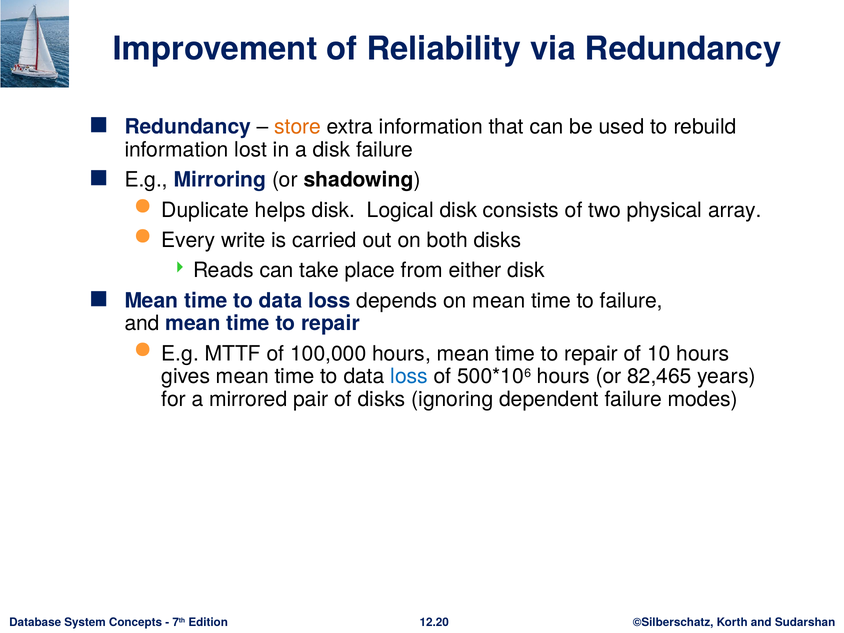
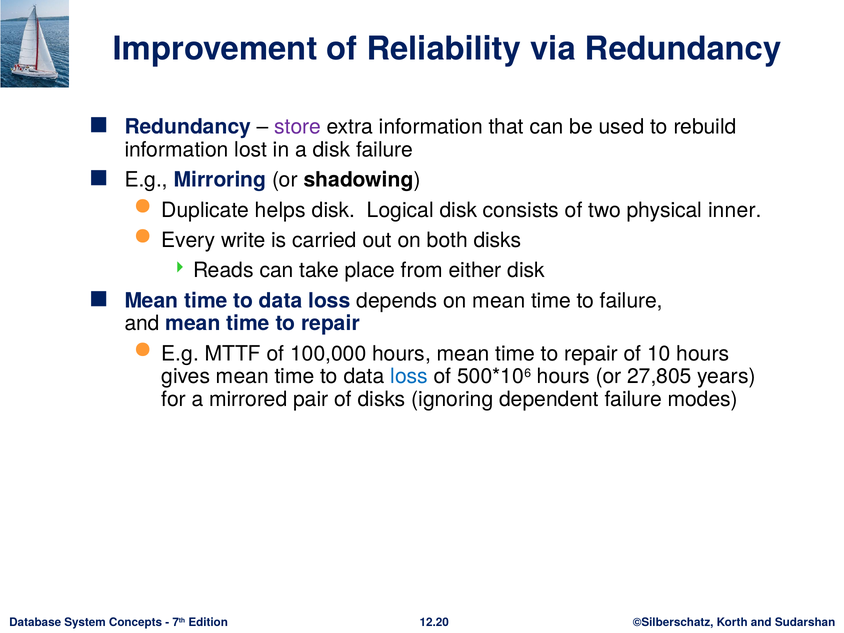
store colour: orange -> purple
array: array -> inner
82,465: 82,465 -> 27,805
